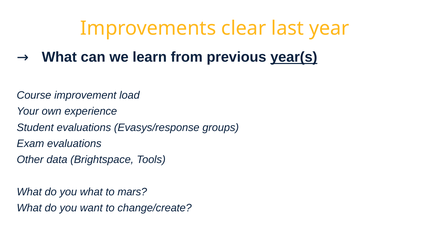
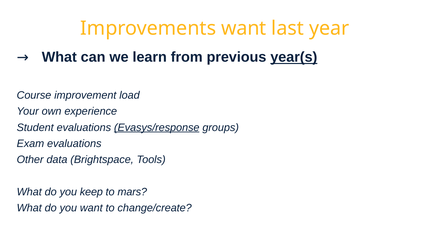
Improvements clear: clear -> want
Evasys/response underline: none -> present
you what: what -> keep
